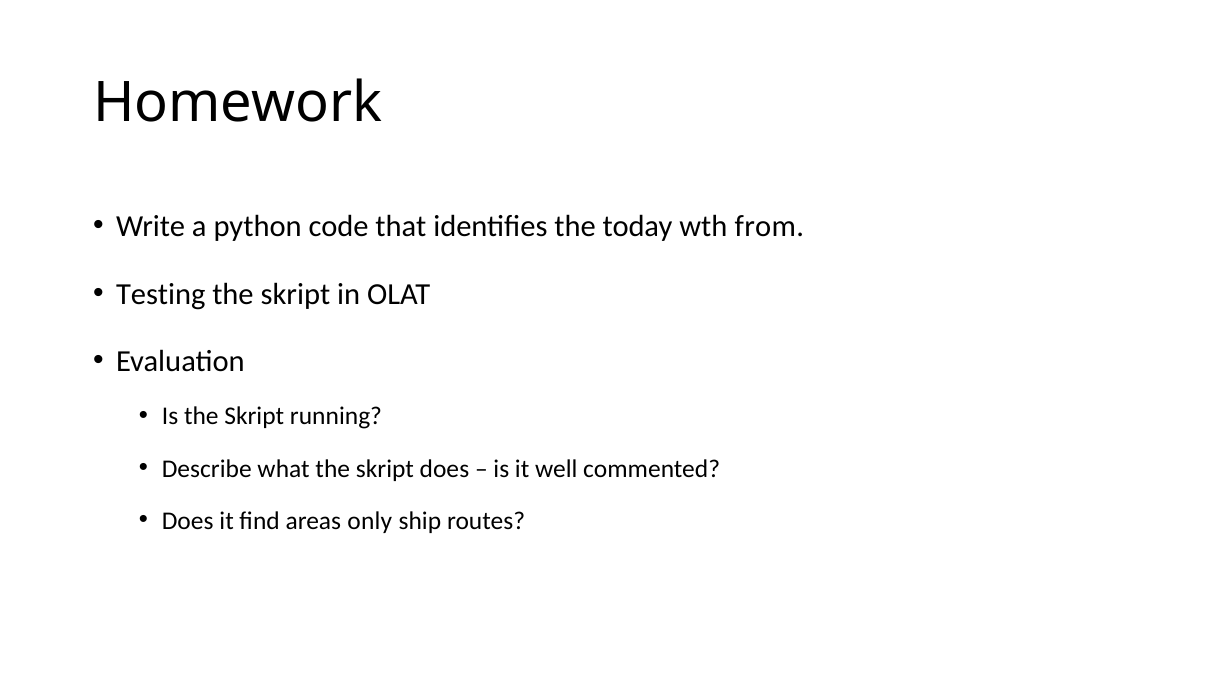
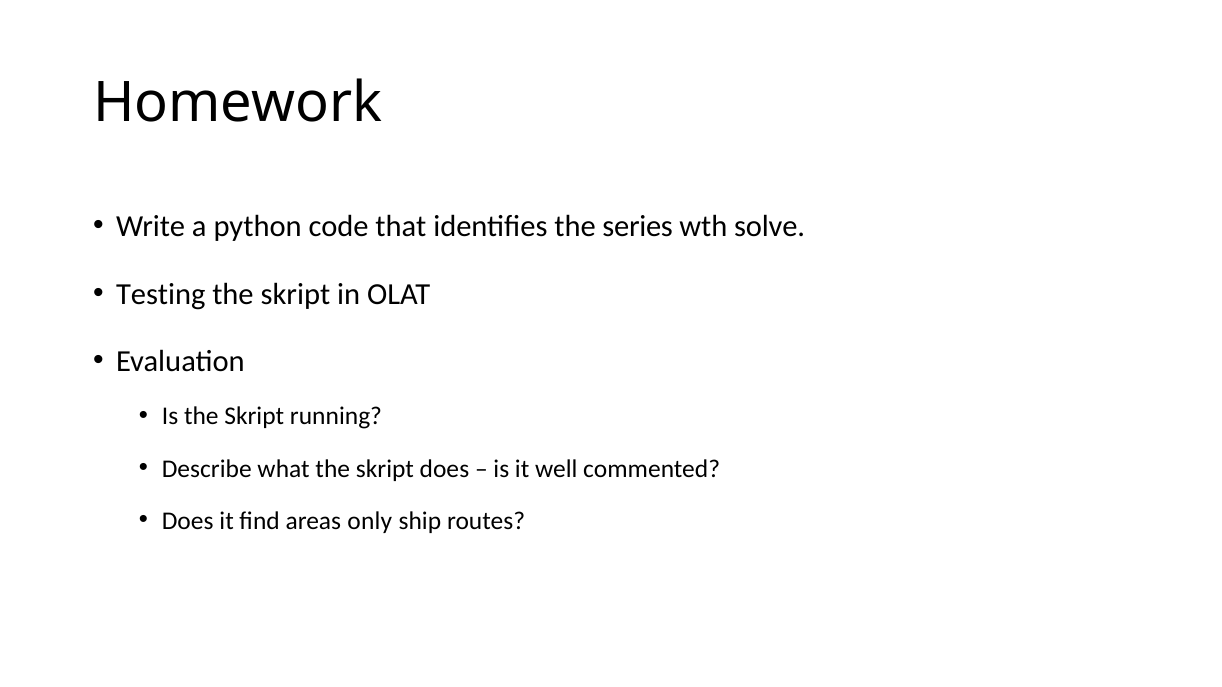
today: today -> series
from: from -> solve
